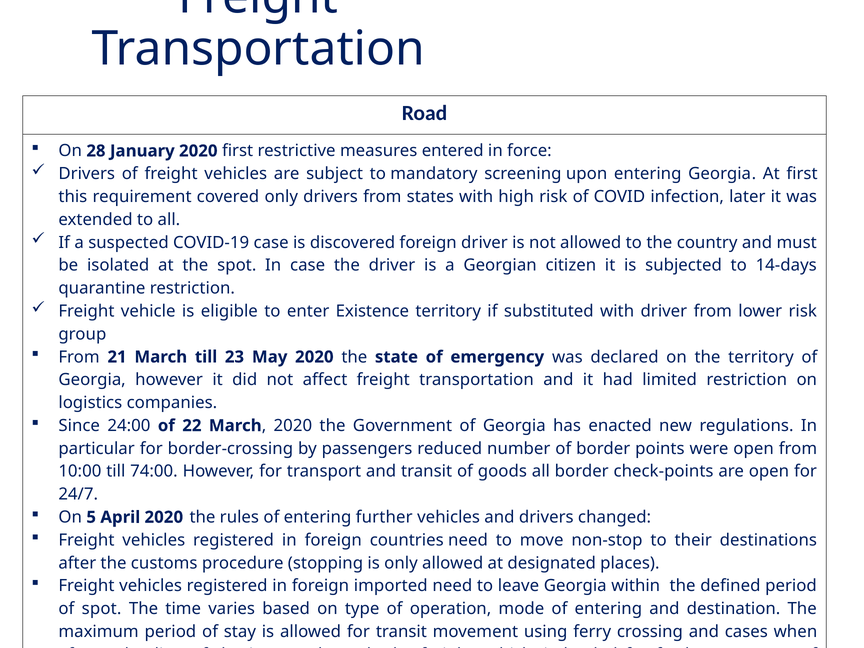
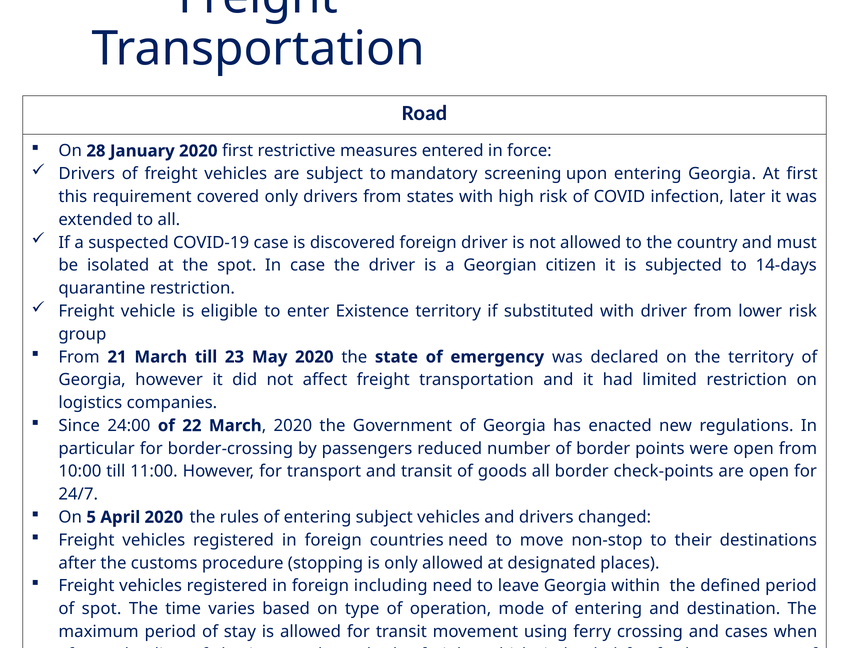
74:00: 74:00 -> 11:00
entering further: further -> subject
foreign imported: imported -> including
